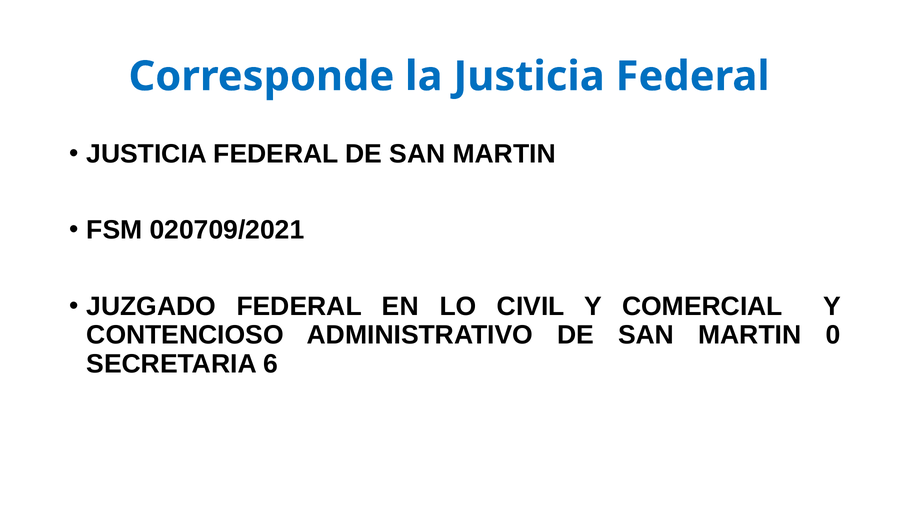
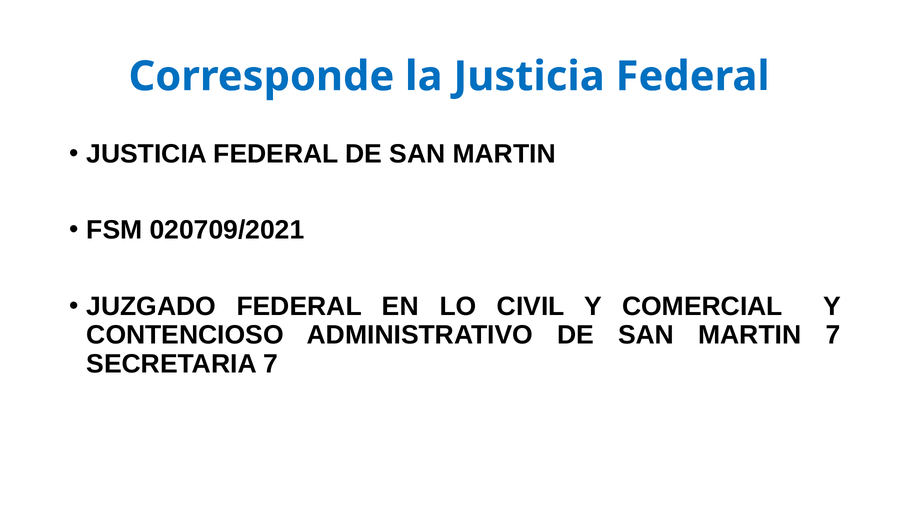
MARTIN 0: 0 -> 7
SECRETARIA 6: 6 -> 7
